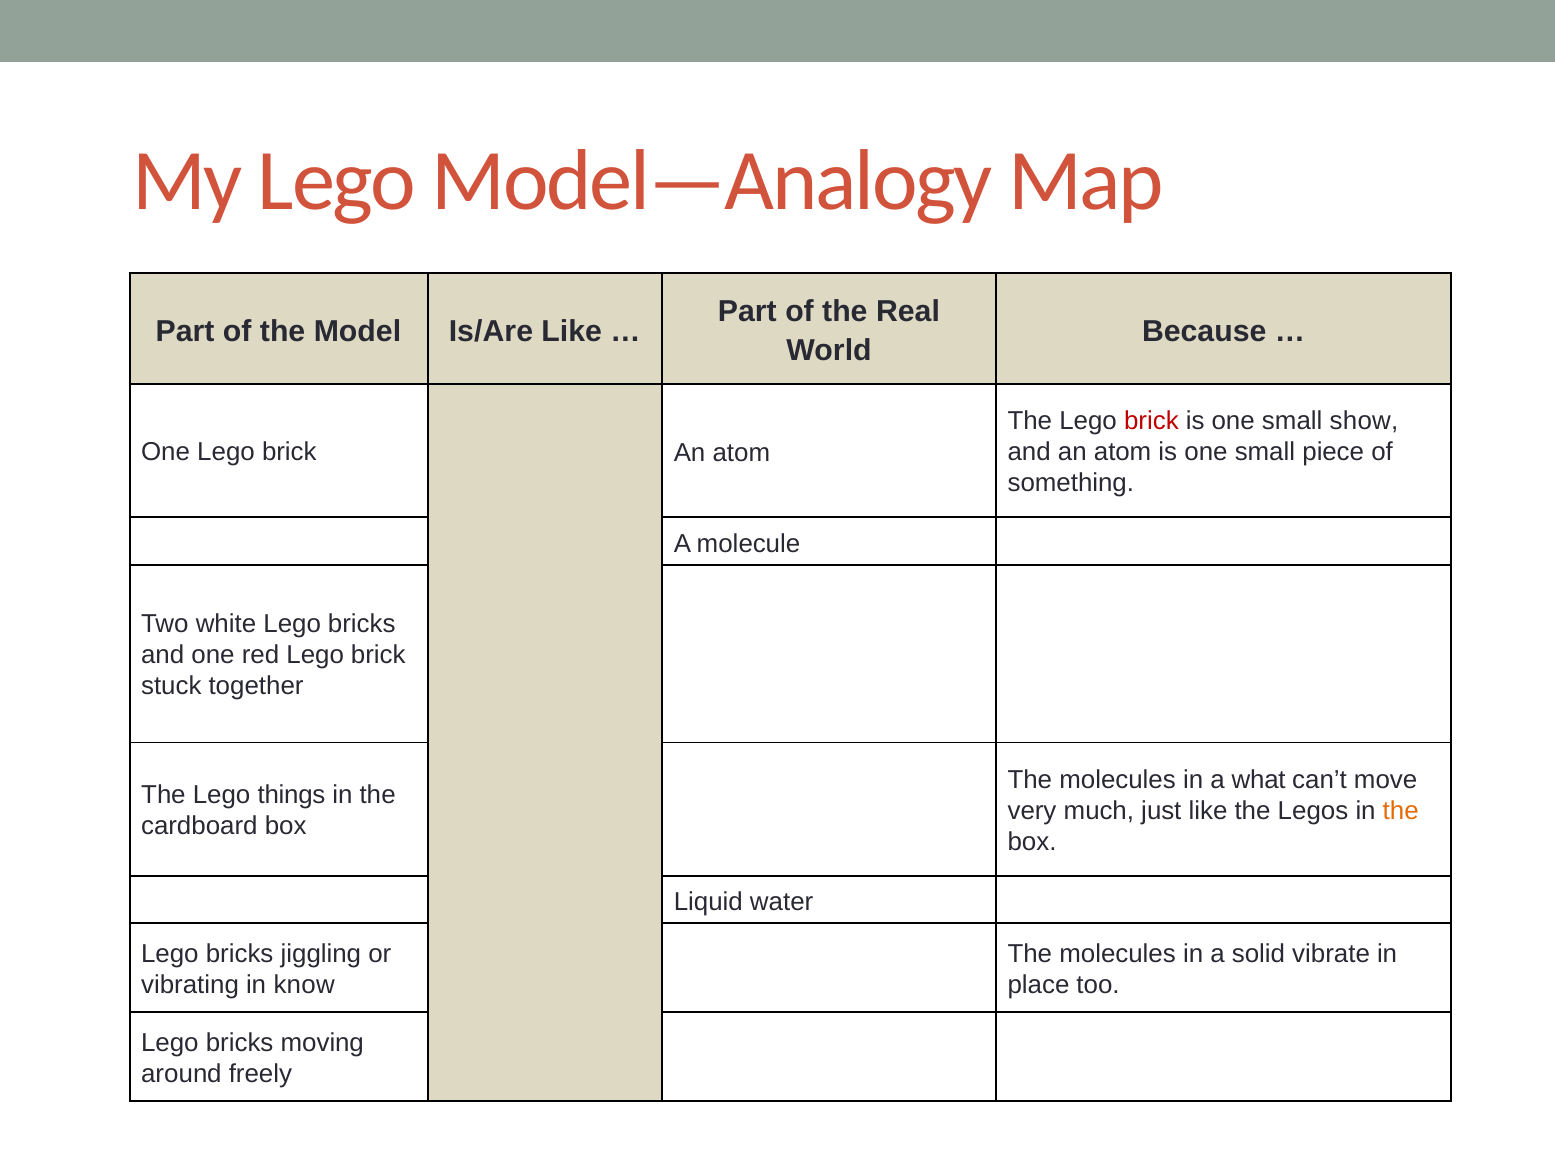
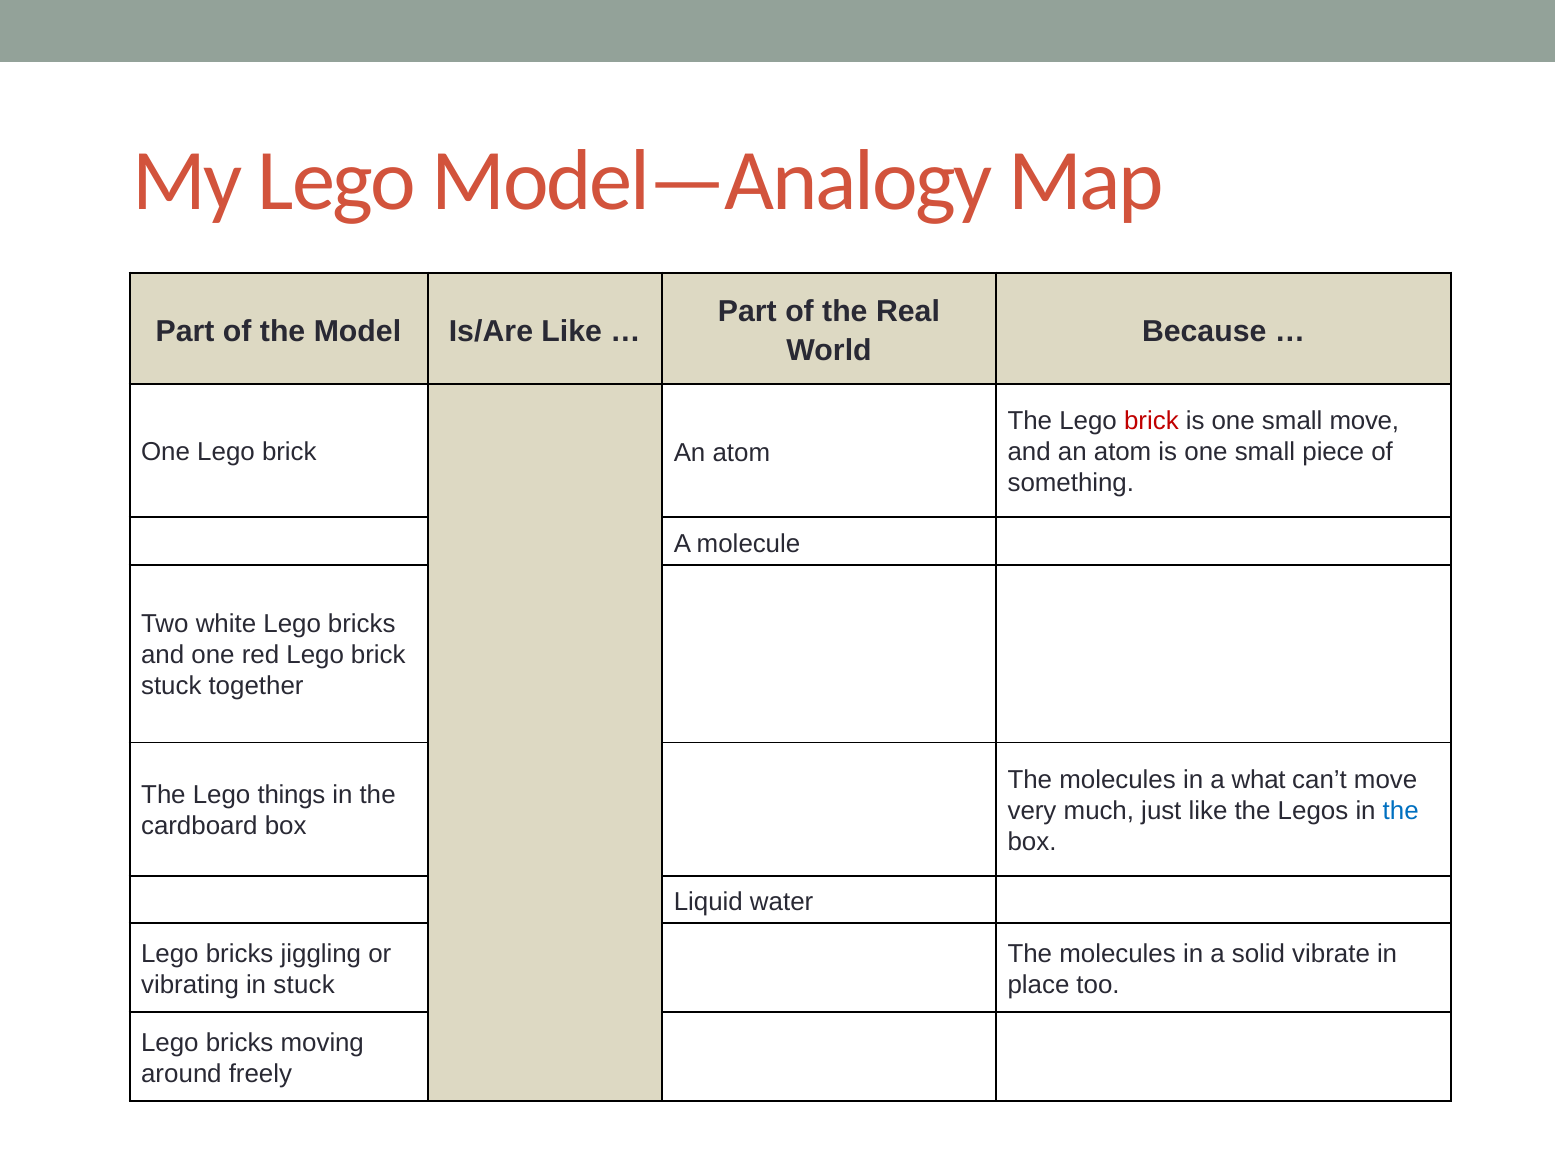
small show: show -> move
the at (1401, 811) colour: orange -> blue
in know: know -> stuck
